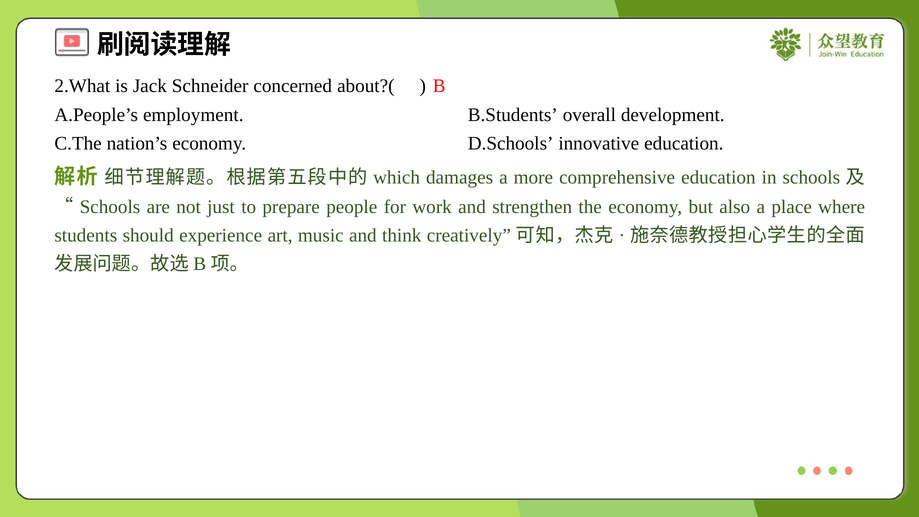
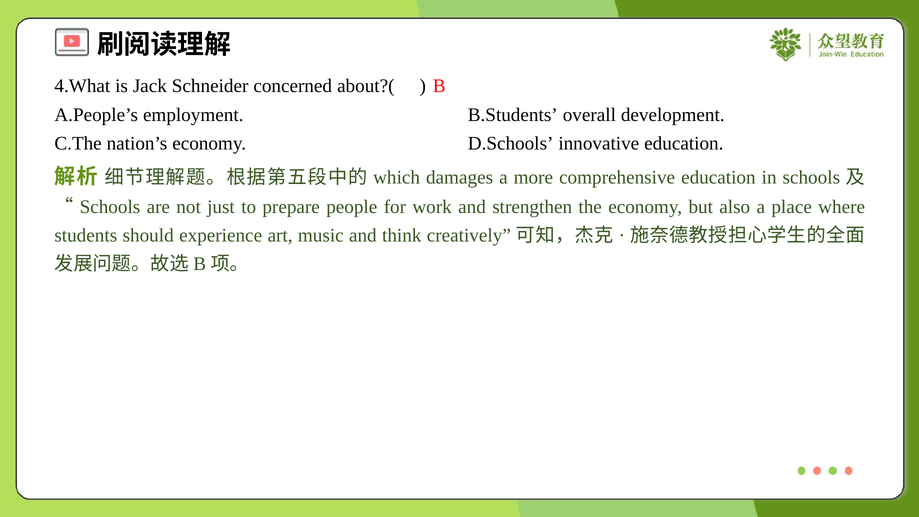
2.What: 2.What -> 4.What
